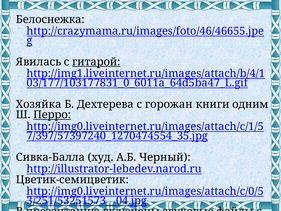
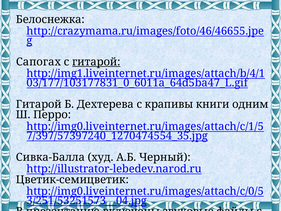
Явилась: Явилась -> Сапогах
Хозяйка at (39, 104): Хозяйка -> Гитарой
горожан: горожан -> крапивы
Перро underline: present -> none
